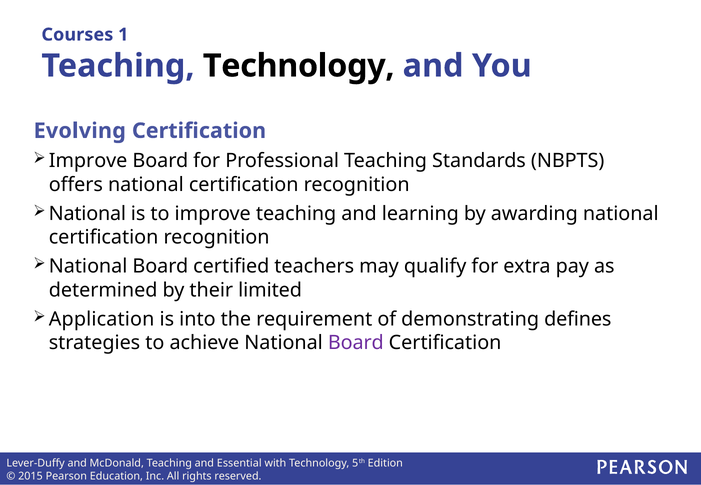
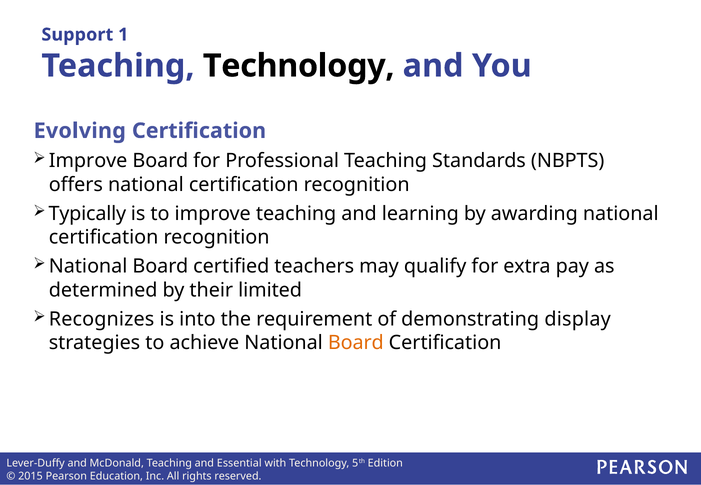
Courses: Courses -> Support
National at (87, 214): National -> Typically
Application: Application -> Recognizes
defines: defines -> display
Board at (356, 343) colour: purple -> orange
